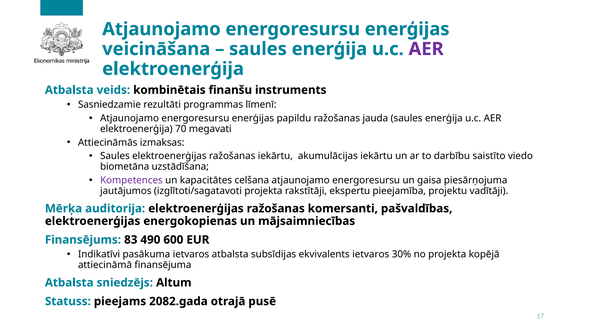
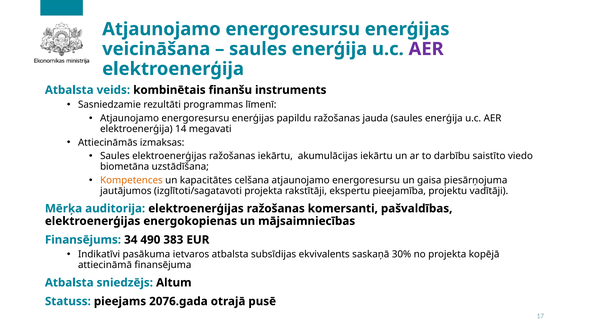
70: 70 -> 14
Kompetences colour: purple -> orange
83: 83 -> 34
600: 600 -> 383
ekvivalents ietvaros: ietvaros -> saskaņā
2082.gada: 2082.gada -> 2076.gada
